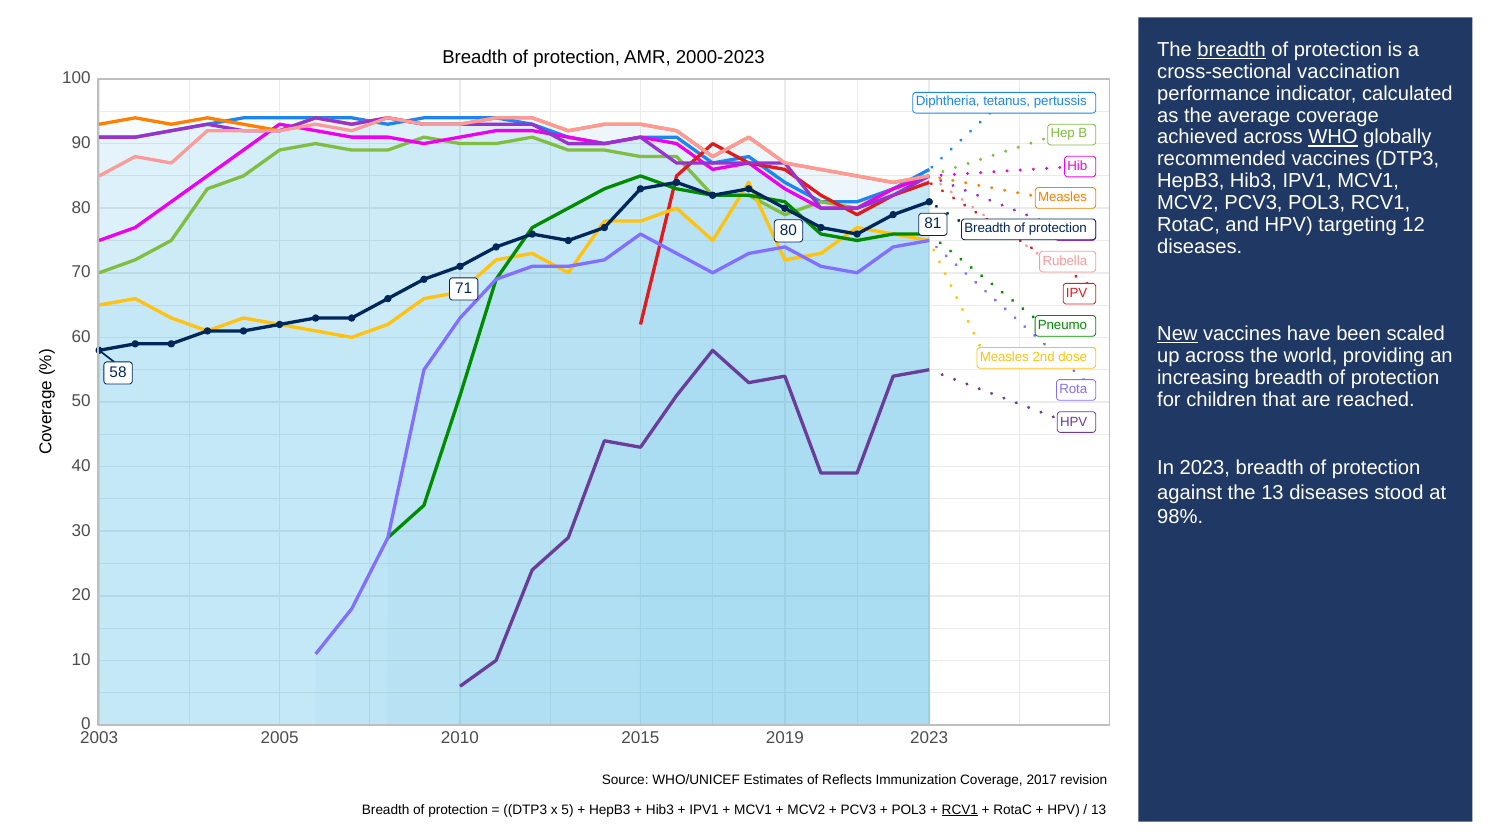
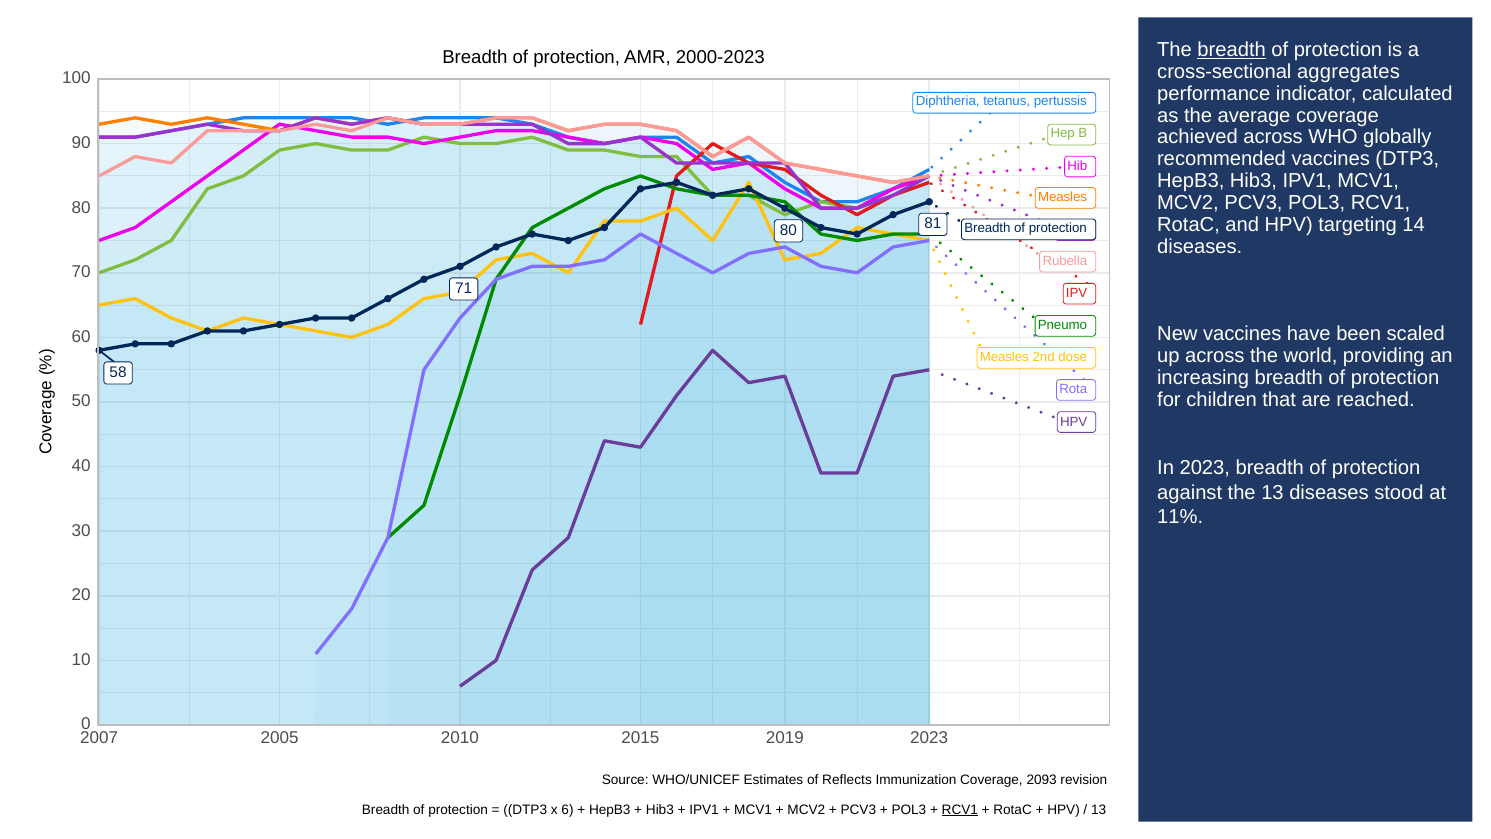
vaccination: vaccination -> aggregates
WHO underline: present -> none
12: 12 -> 14
New underline: present -> none
98%: 98% -> 11%
2003: 2003 -> 2007
2017: 2017 -> 2093
5: 5 -> 6
